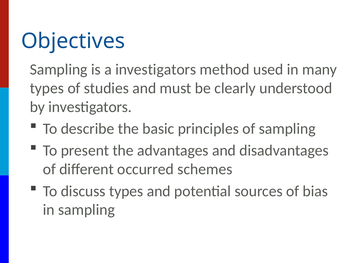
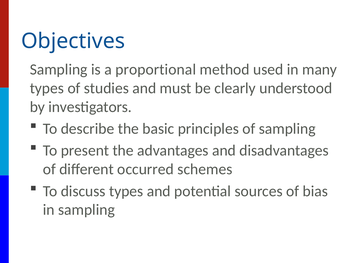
a investigators: investigators -> proportional
